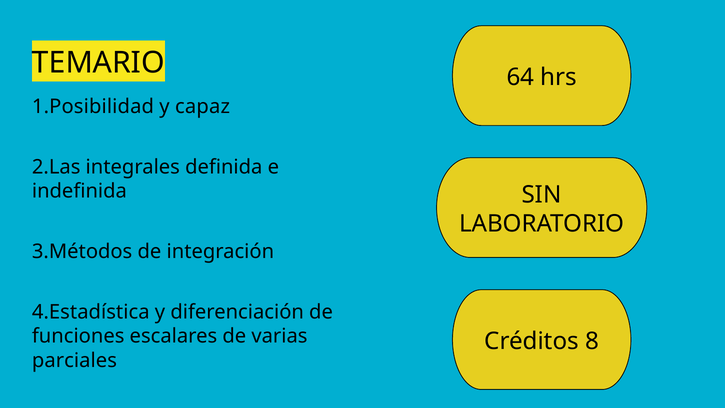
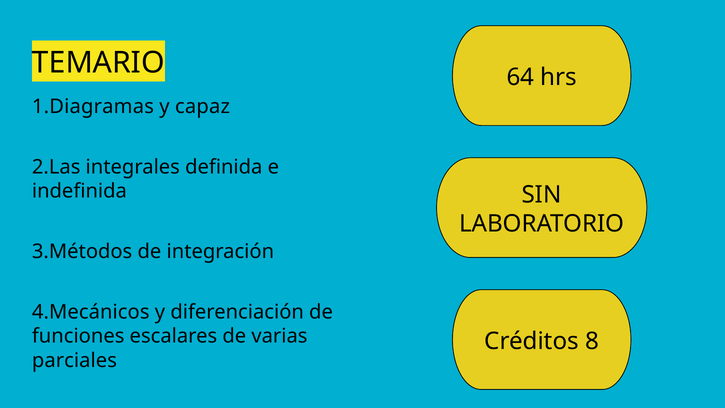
1.Posibilidad: 1.Posibilidad -> 1.Diagramas
4.Estadística: 4.Estadística -> 4.Mecánicos
